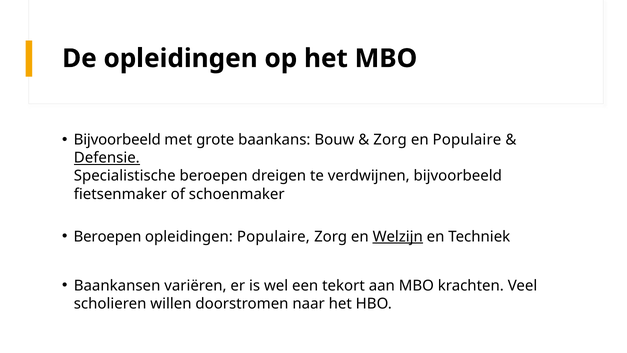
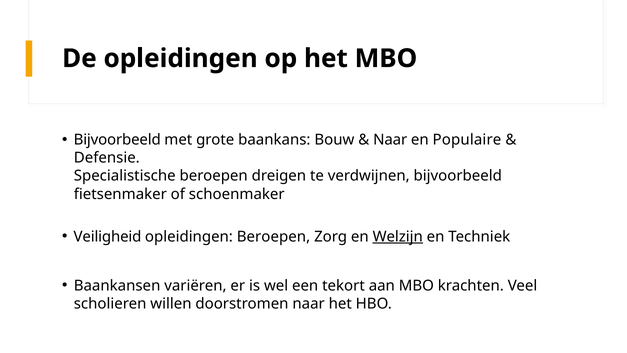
Zorg at (390, 140): Zorg -> Naar
Defensie underline: present -> none
Beroepen at (108, 236): Beroepen -> Veiligheid
opleidingen Populaire: Populaire -> Beroepen
